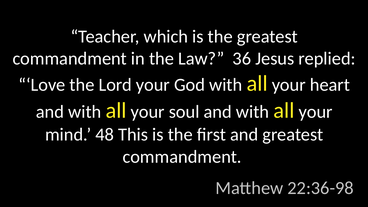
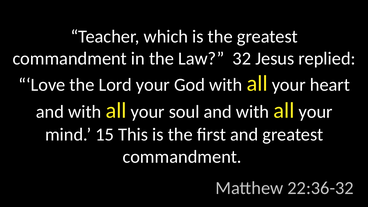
36: 36 -> 32
48: 48 -> 15
22:36-98: 22:36-98 -> 22:36-32
